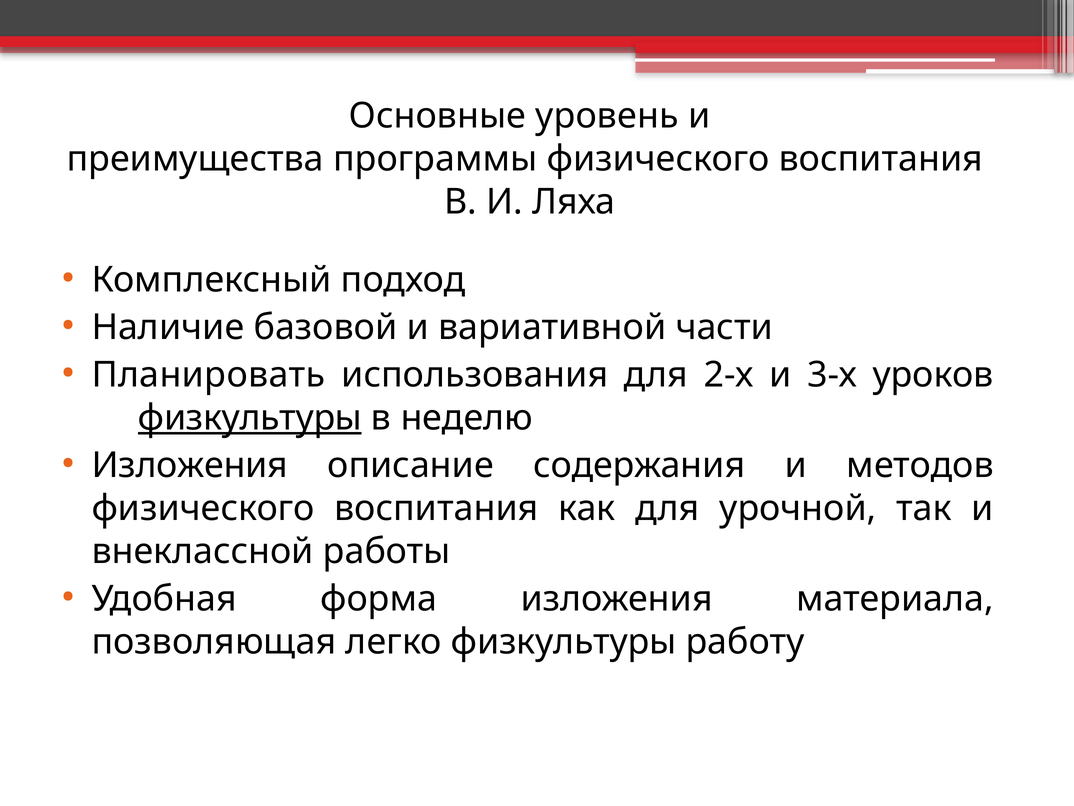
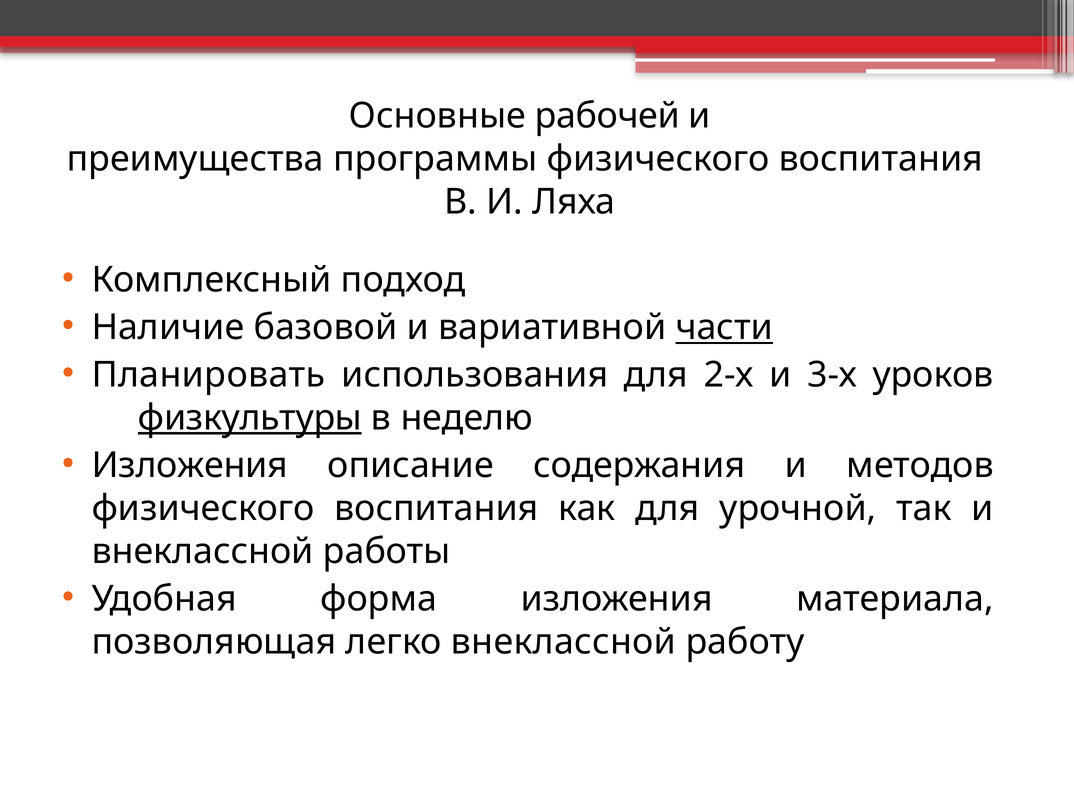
уровень: уровень -> рабочей
части underline: none -> present
легко физкультуры: физкультуры -> внеклассной
